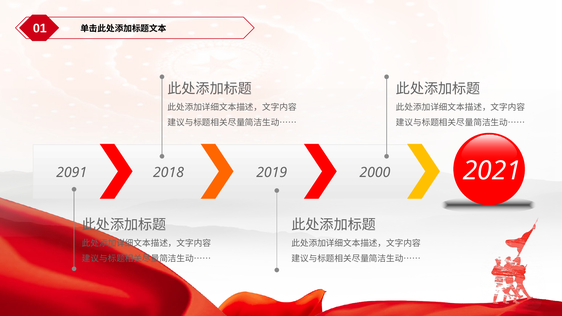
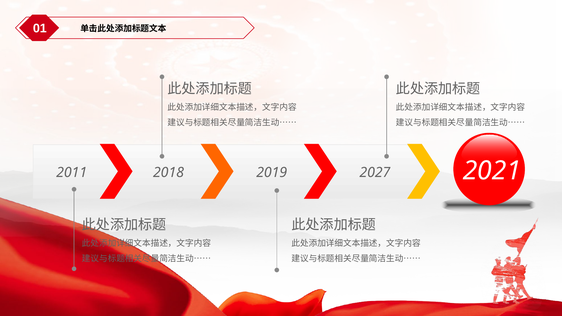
2091: 2091 -> 2011
2000: 2000 -> 2027
